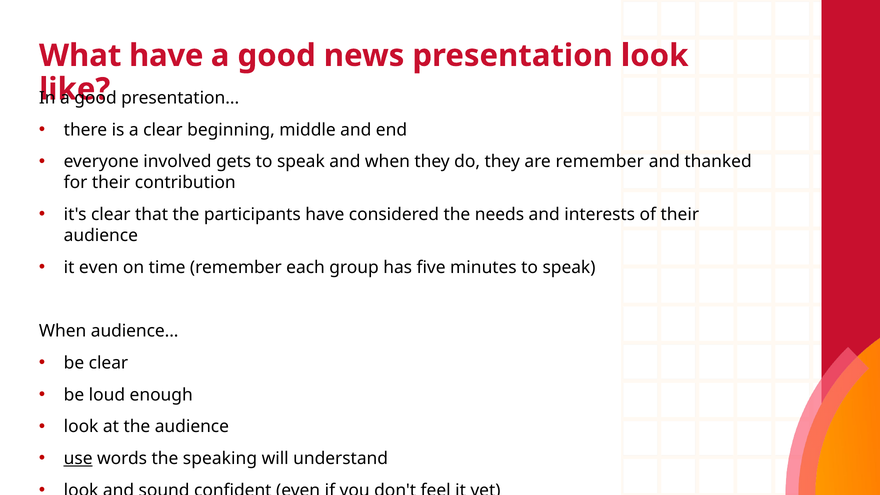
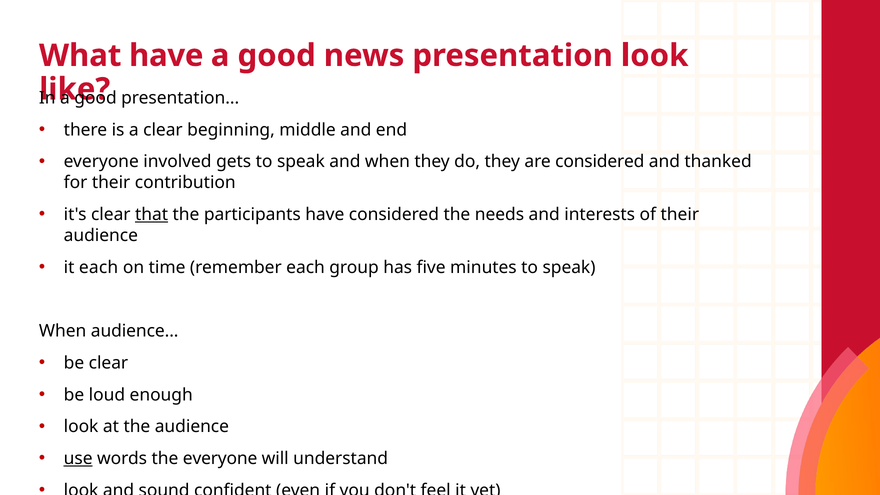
are remember: remember -> considered
that underline: none -> present
it even: even -> each
the speaking: speaking -> everyone
